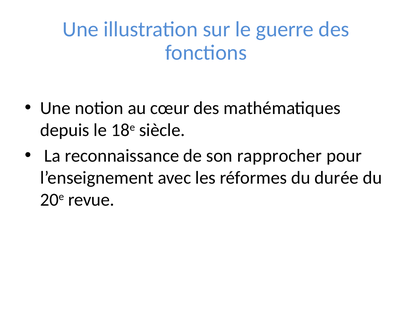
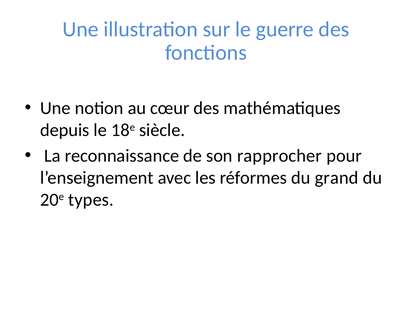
durée: durée -> grand
revue: revue -> types
